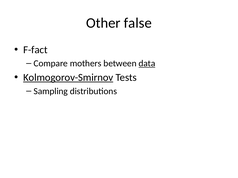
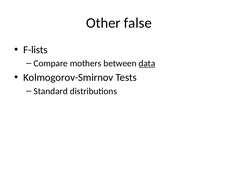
F-fact: F-fact -> F-lists
Kolmogorov-Smirnov underline: present -> none
Sampling: Sampling -> Standard
